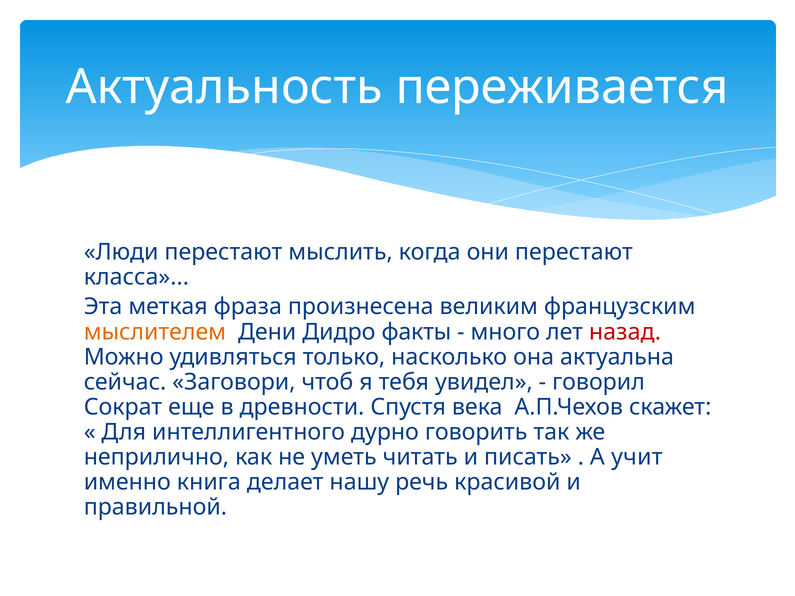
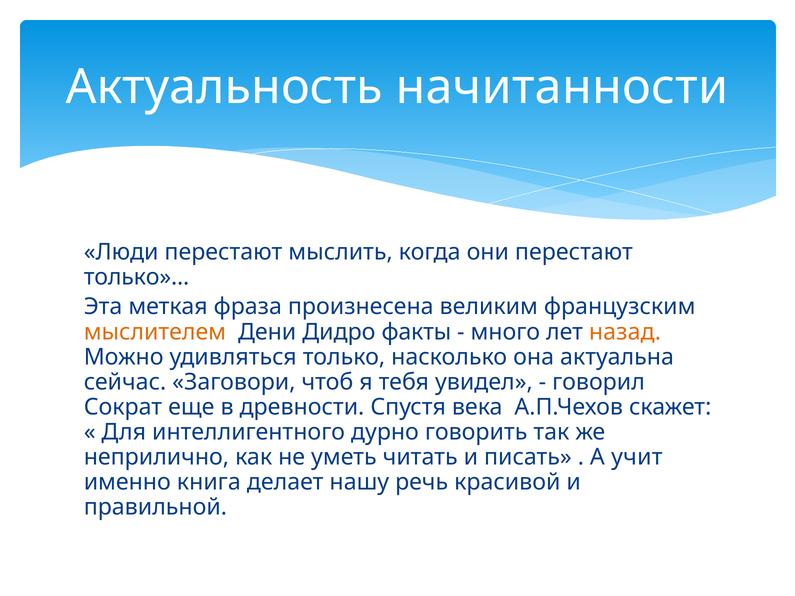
переживается: переживается -> начитанности
класса at (136, 277): класса -> только
назад colour: red -> orange
